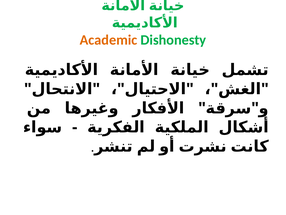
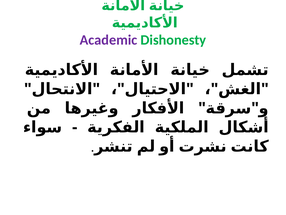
Academic colour: orange -> purple
